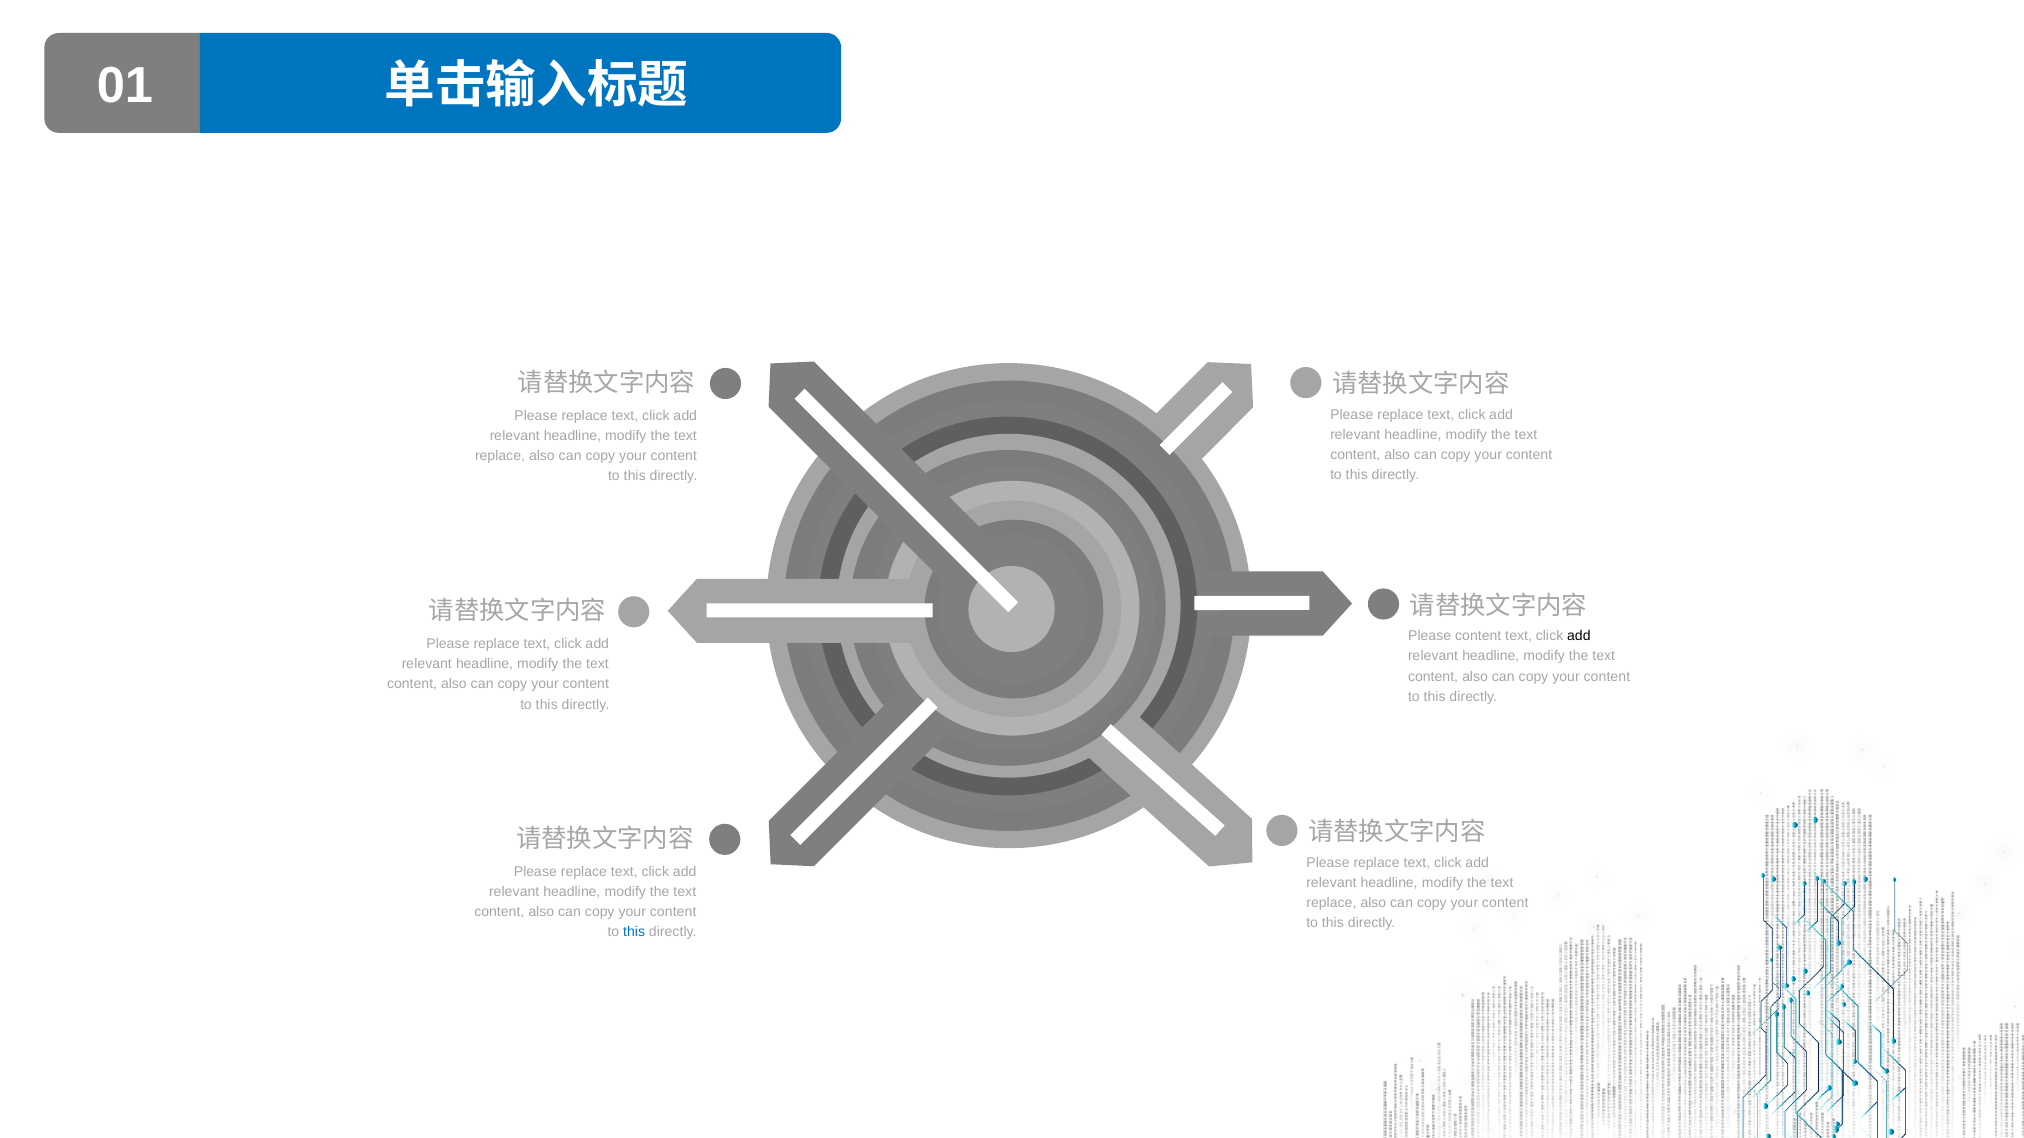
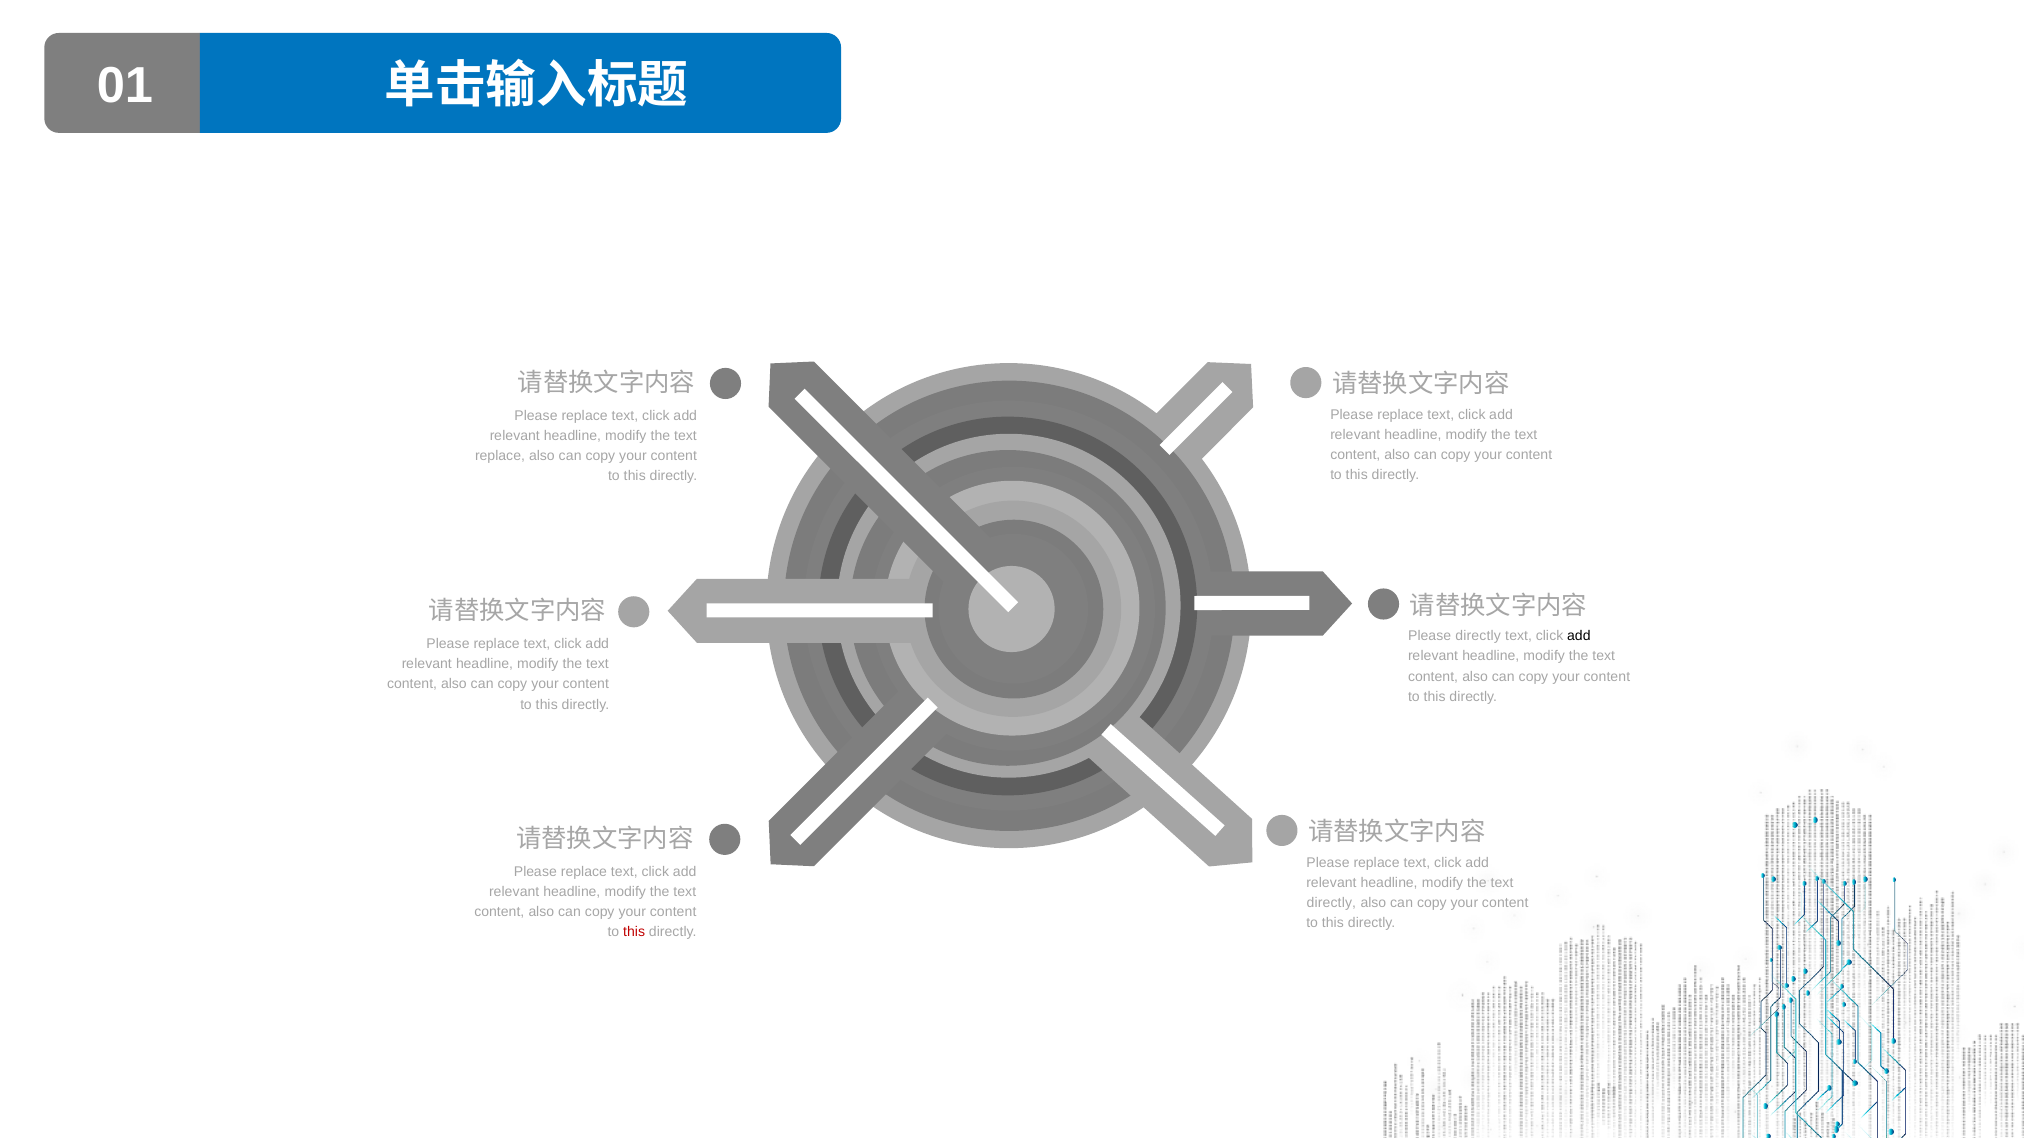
Please content: content -> directly
replace at (1331, 903): replace -> directly
this at (634, 932) colour: blue -> red
